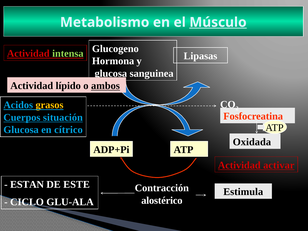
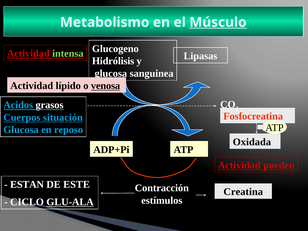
Hormona: Hormona -> Hidrólisis
ambos: ambos -> venosa
grasos colour: yellow -> white
cítrico: cítrico -> reposo
activar: activar -> pueden
Estimula: Estimula -> Creatina
alostérico: alostérico -> estímulos
GLU-ALA underline: none -> present
